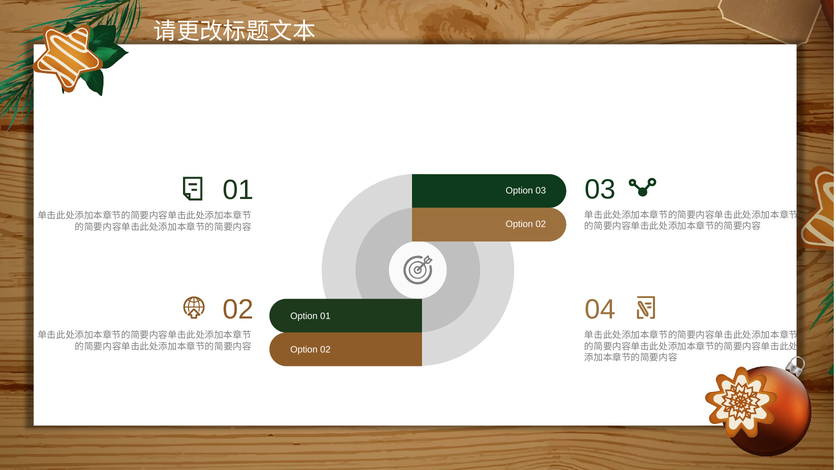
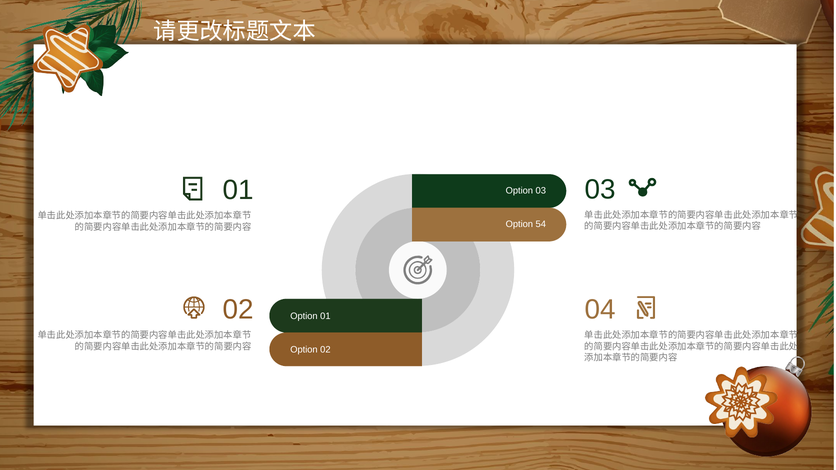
02 at (541, 225): 02 -> 54
